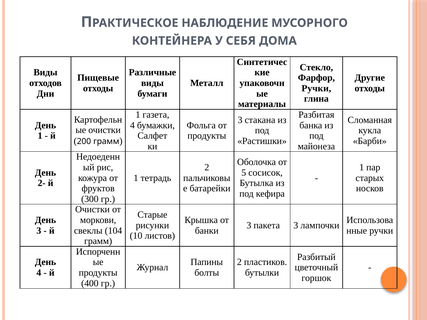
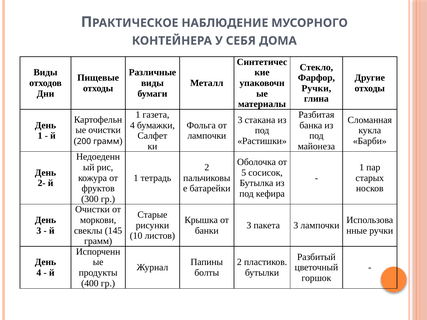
продукты at (207, 136): продукты -> лампочки
104: 104 -> 145
